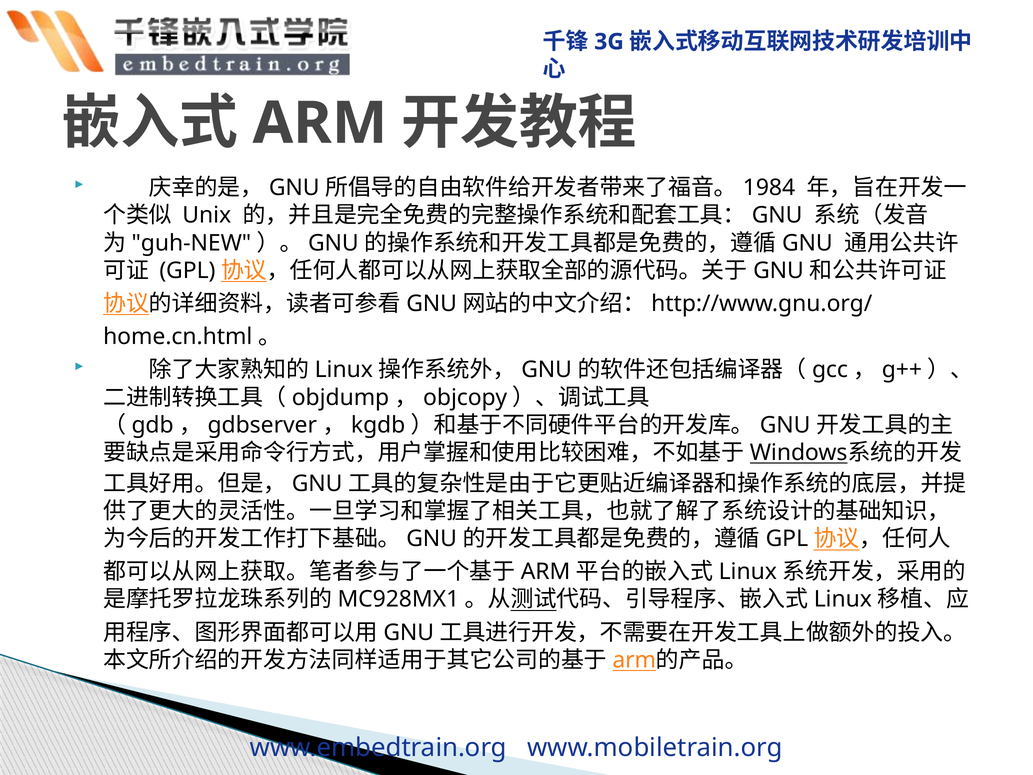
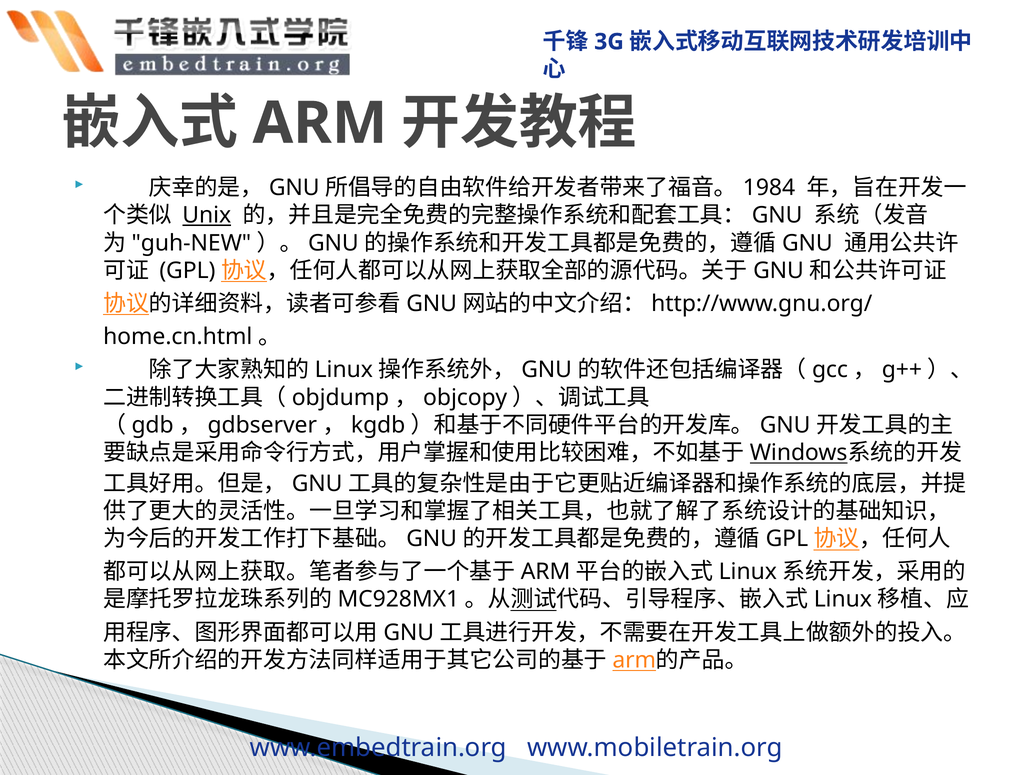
Unix underline: none -> present
